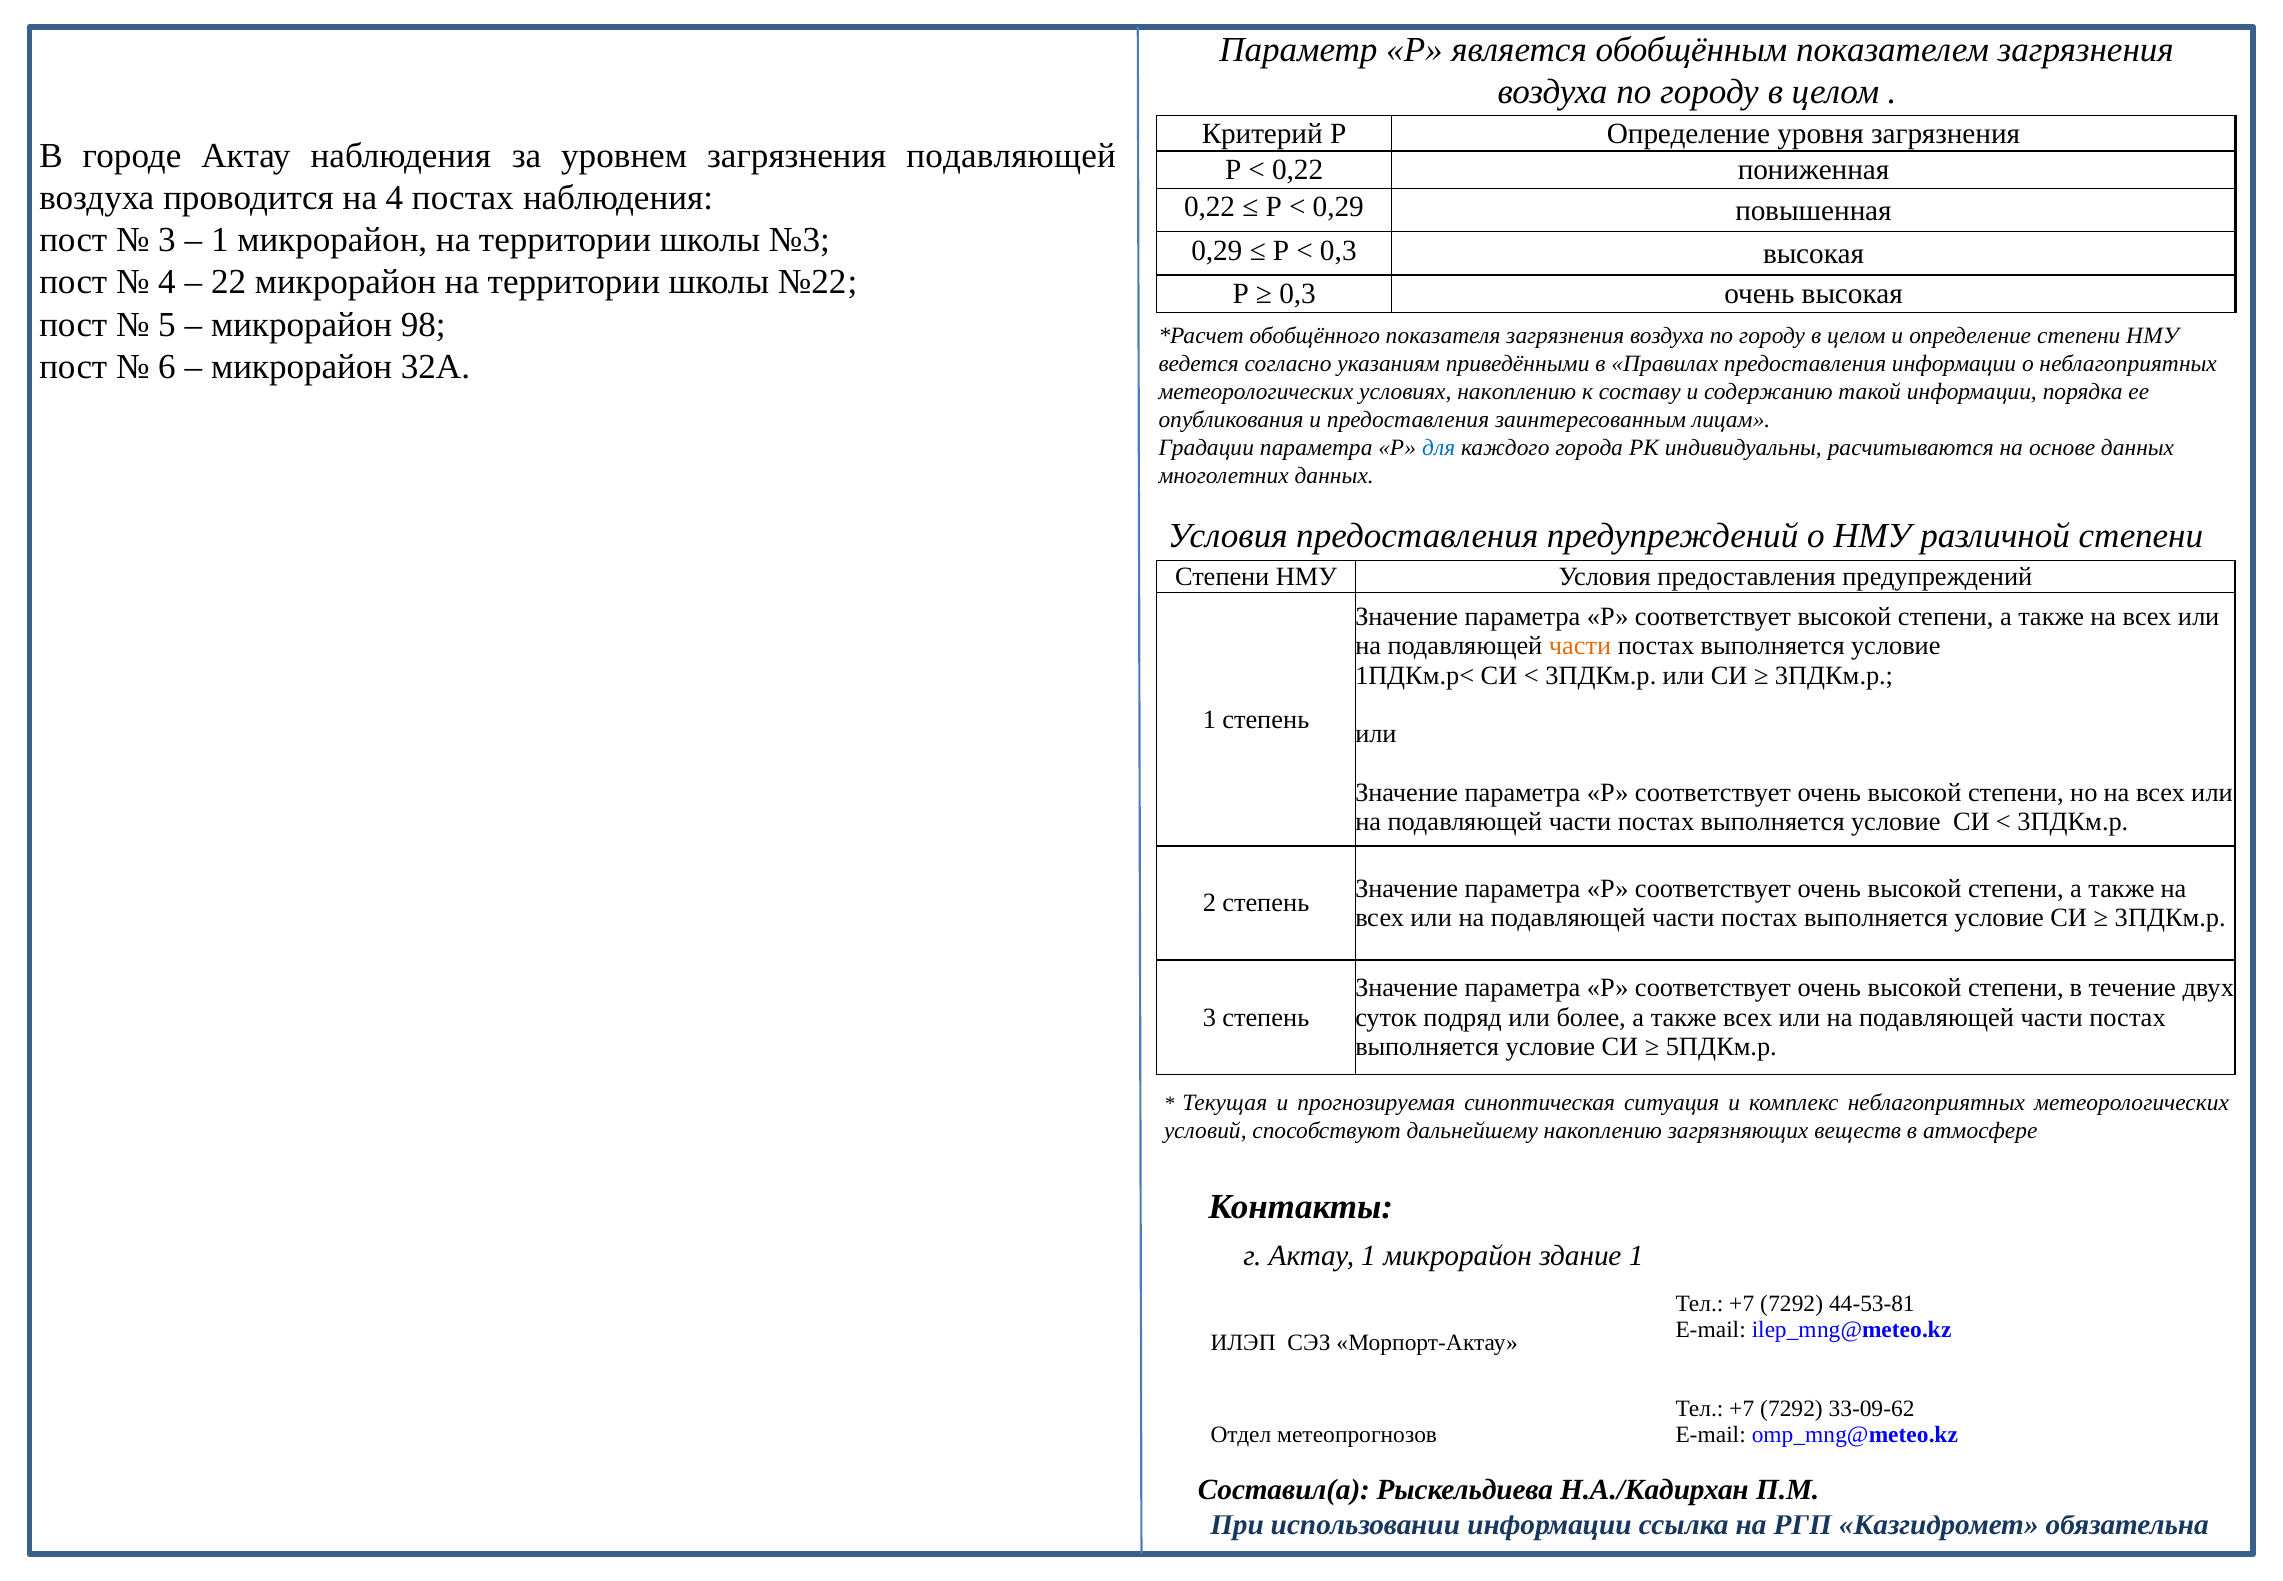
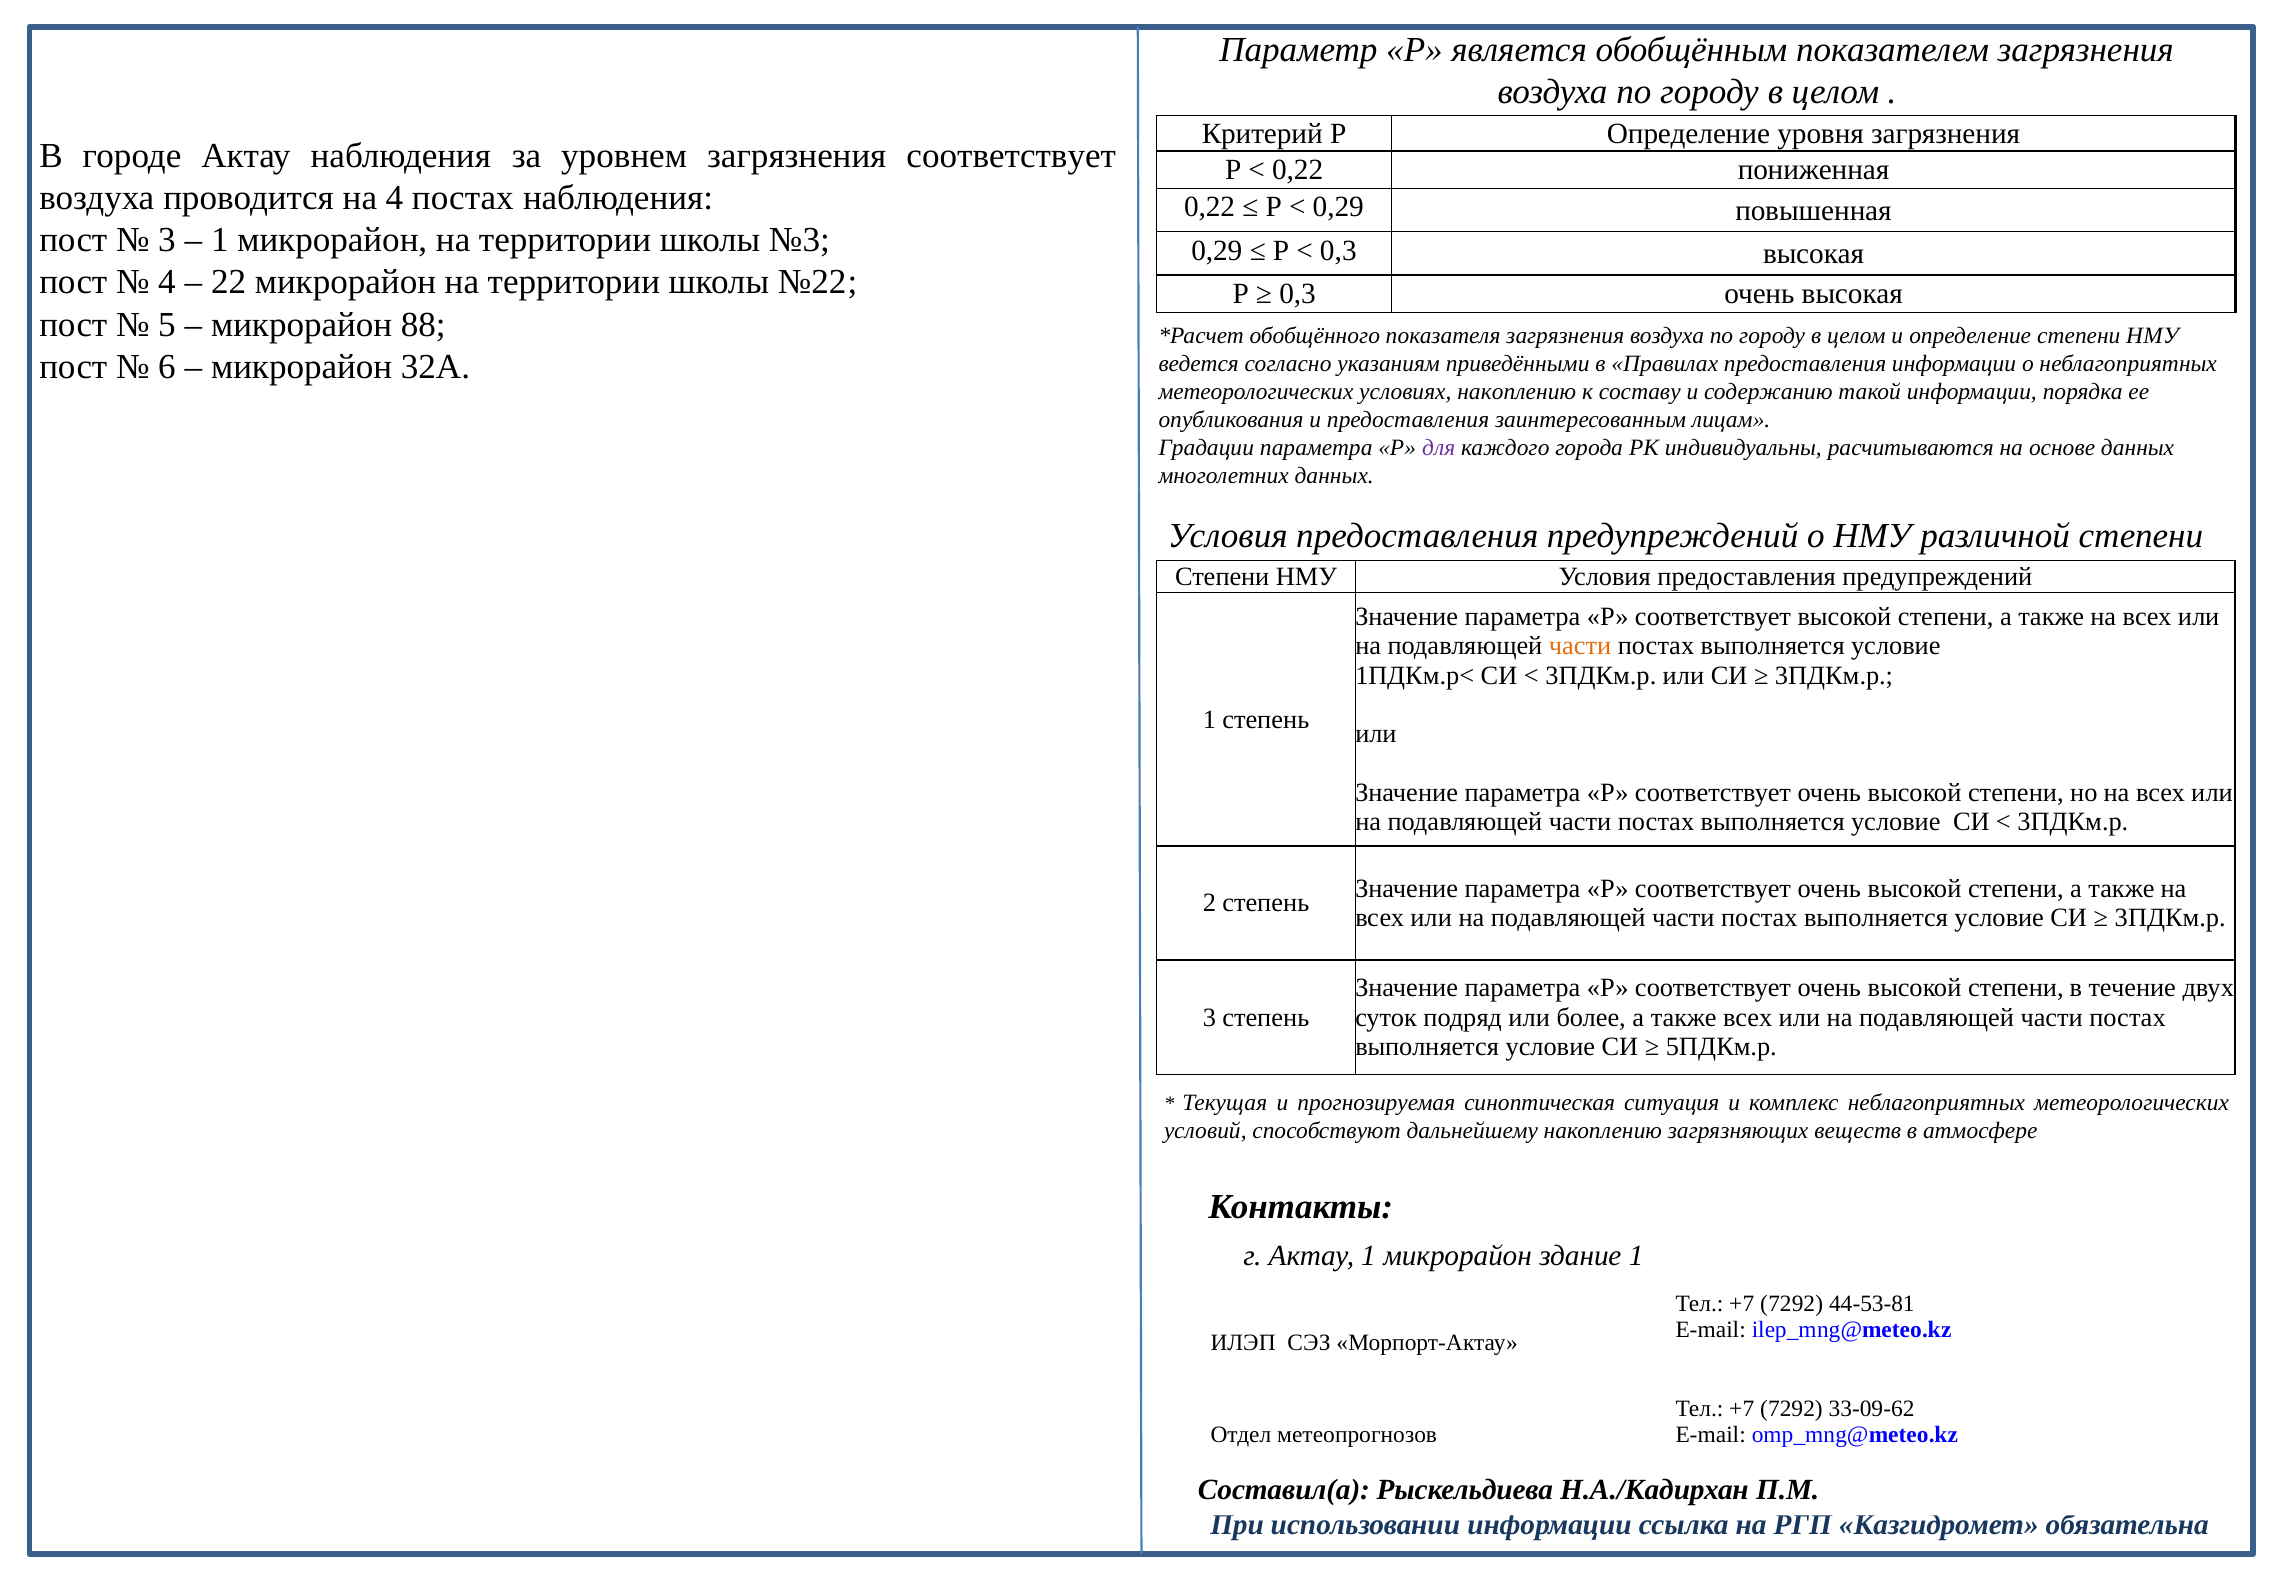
загрязнения подавляющей: подавляющей -> соответствует
98: 98 -> 88
для colour: blue -> purple
